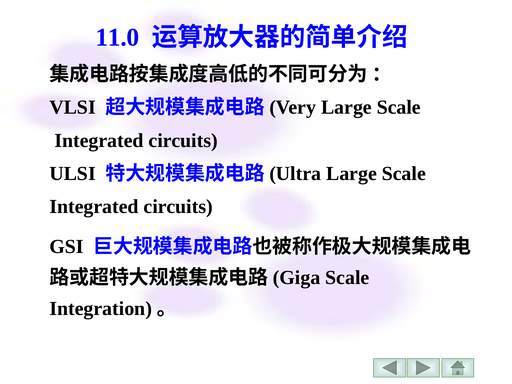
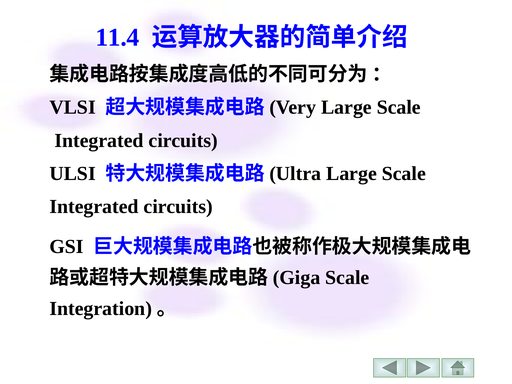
11.0: 11.0 -> 11.4
